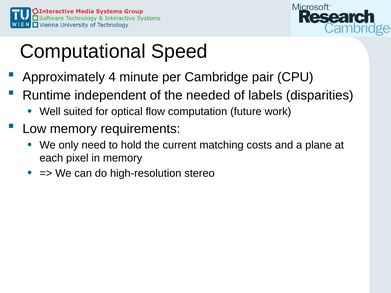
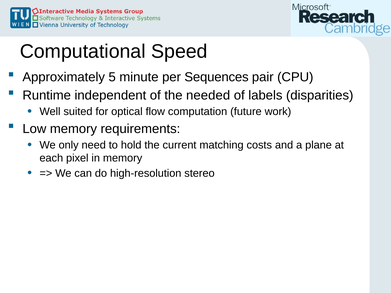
4: 4 -> 5
Cambridge: Cambridge -> Sequences
